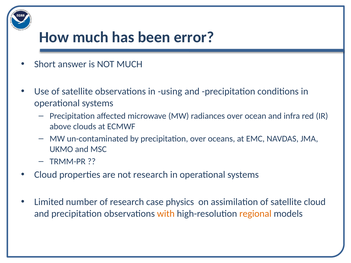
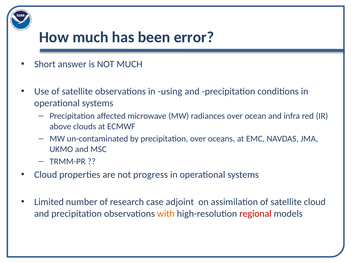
not research: research -> progress
physics: physics -> adjoint
regional colour: orange -> red
